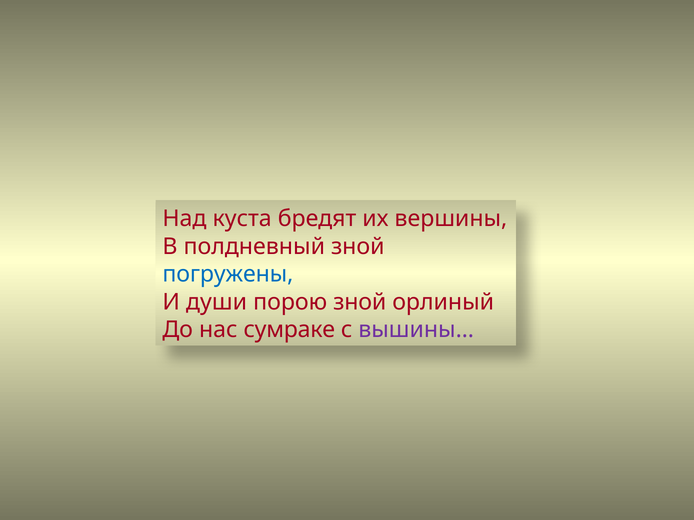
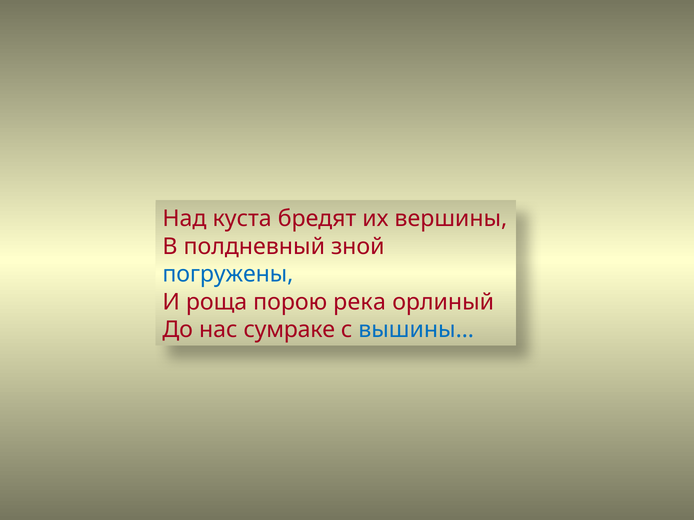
души: души -> роща
порою зной: зной -> река
вышины… colour: purple -> blue
